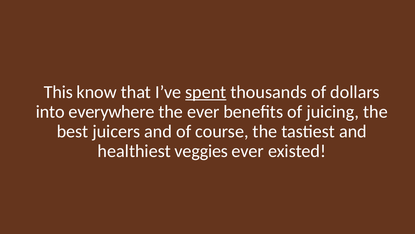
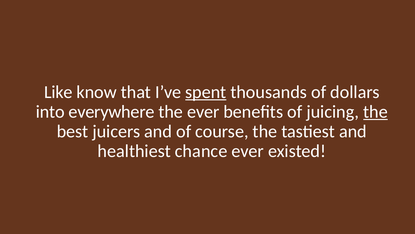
This: This -> Like
the at (376, 111) underline: none -> present
veggies: veggies -> chance
